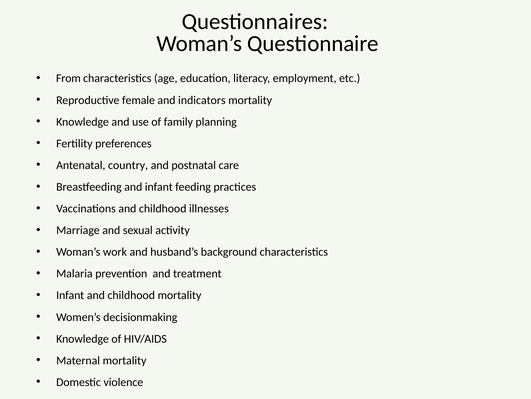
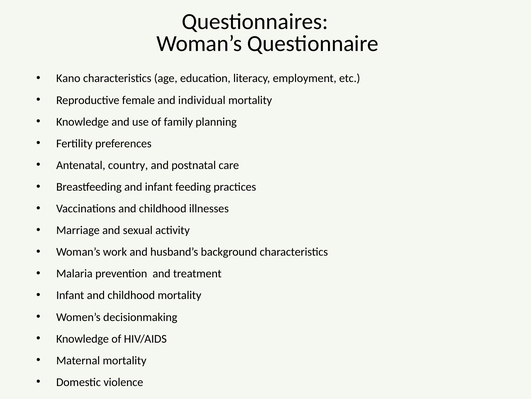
From: From -> Kano
indicators: indicators -> individual
